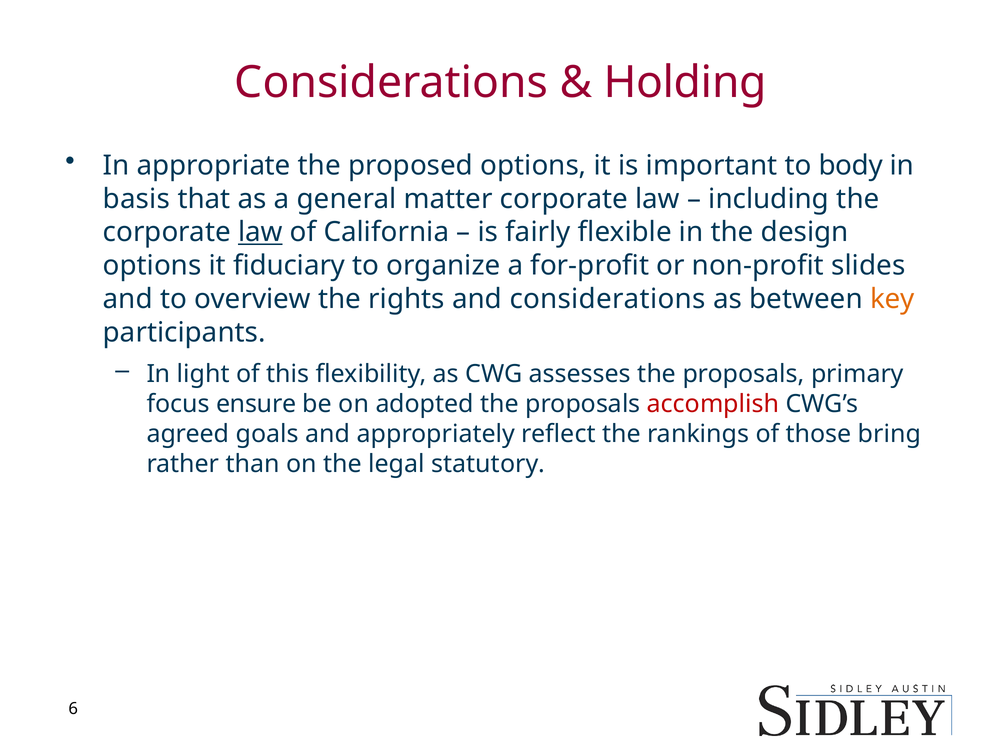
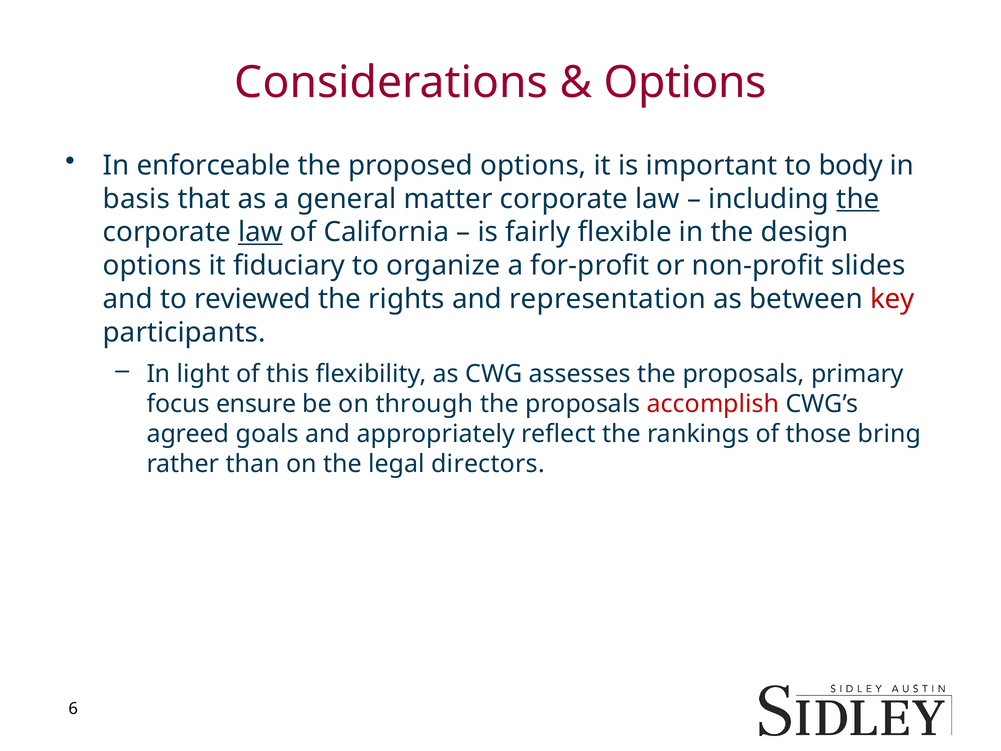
Holding at (685, 82): Holding -> Options
appropriate: appropriate -> enforceable
the at (858, 199) underline: none -> present
overview: overview -> reviewed
and considerations: considerations -> representation
key colour: orange -> red
adopted: adopted -> through
statutory: statutory -> directors
